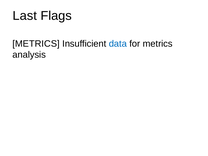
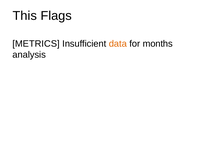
Last: Last -> This
data colour: blue -> orange
for metrics: metrics -> months
